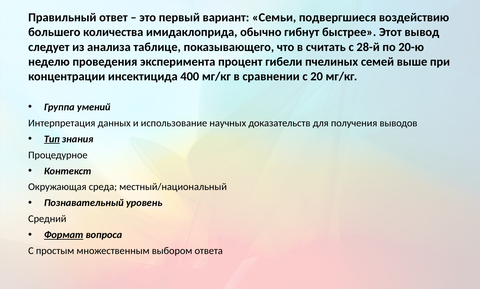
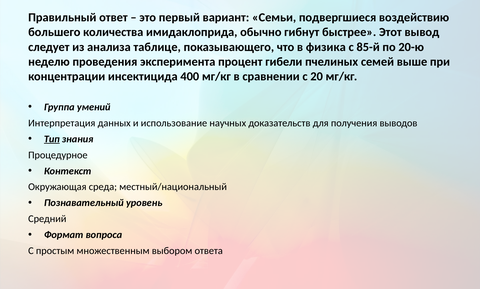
считать: считать -> физика
28-й: 28-й -> 85-й
Формат underline: present -> none
